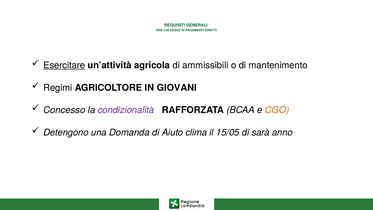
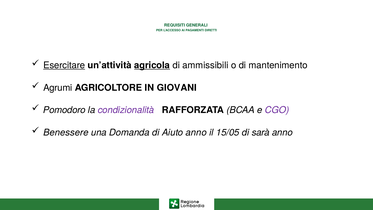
agricola underline: none -> present
Regimi: Regimi -> Agrumi
Concesso: Concesso -> Pomodoro
CGO colour: orange -> purple
Detengono: Detengono -> Benessere
Aiuto clima: clima -> anno
